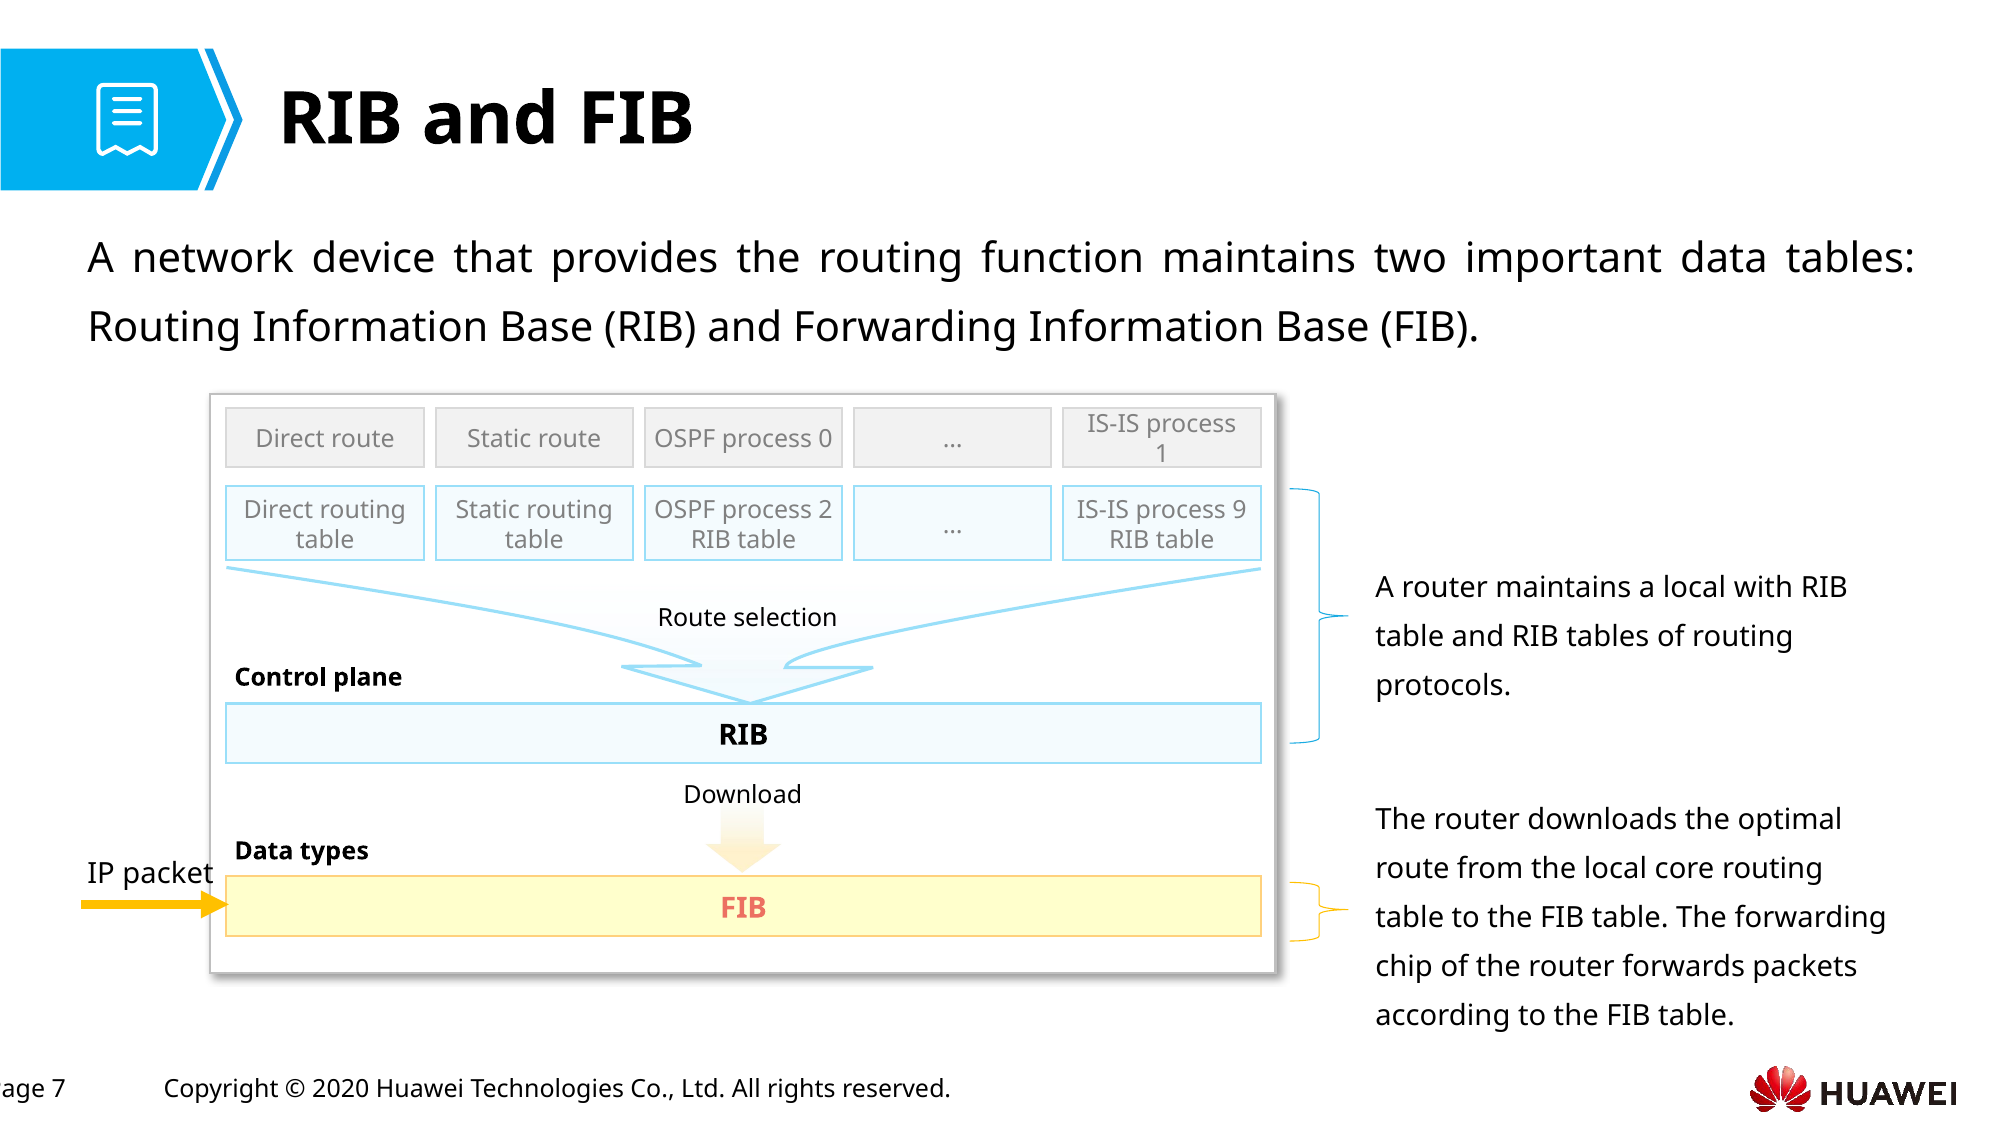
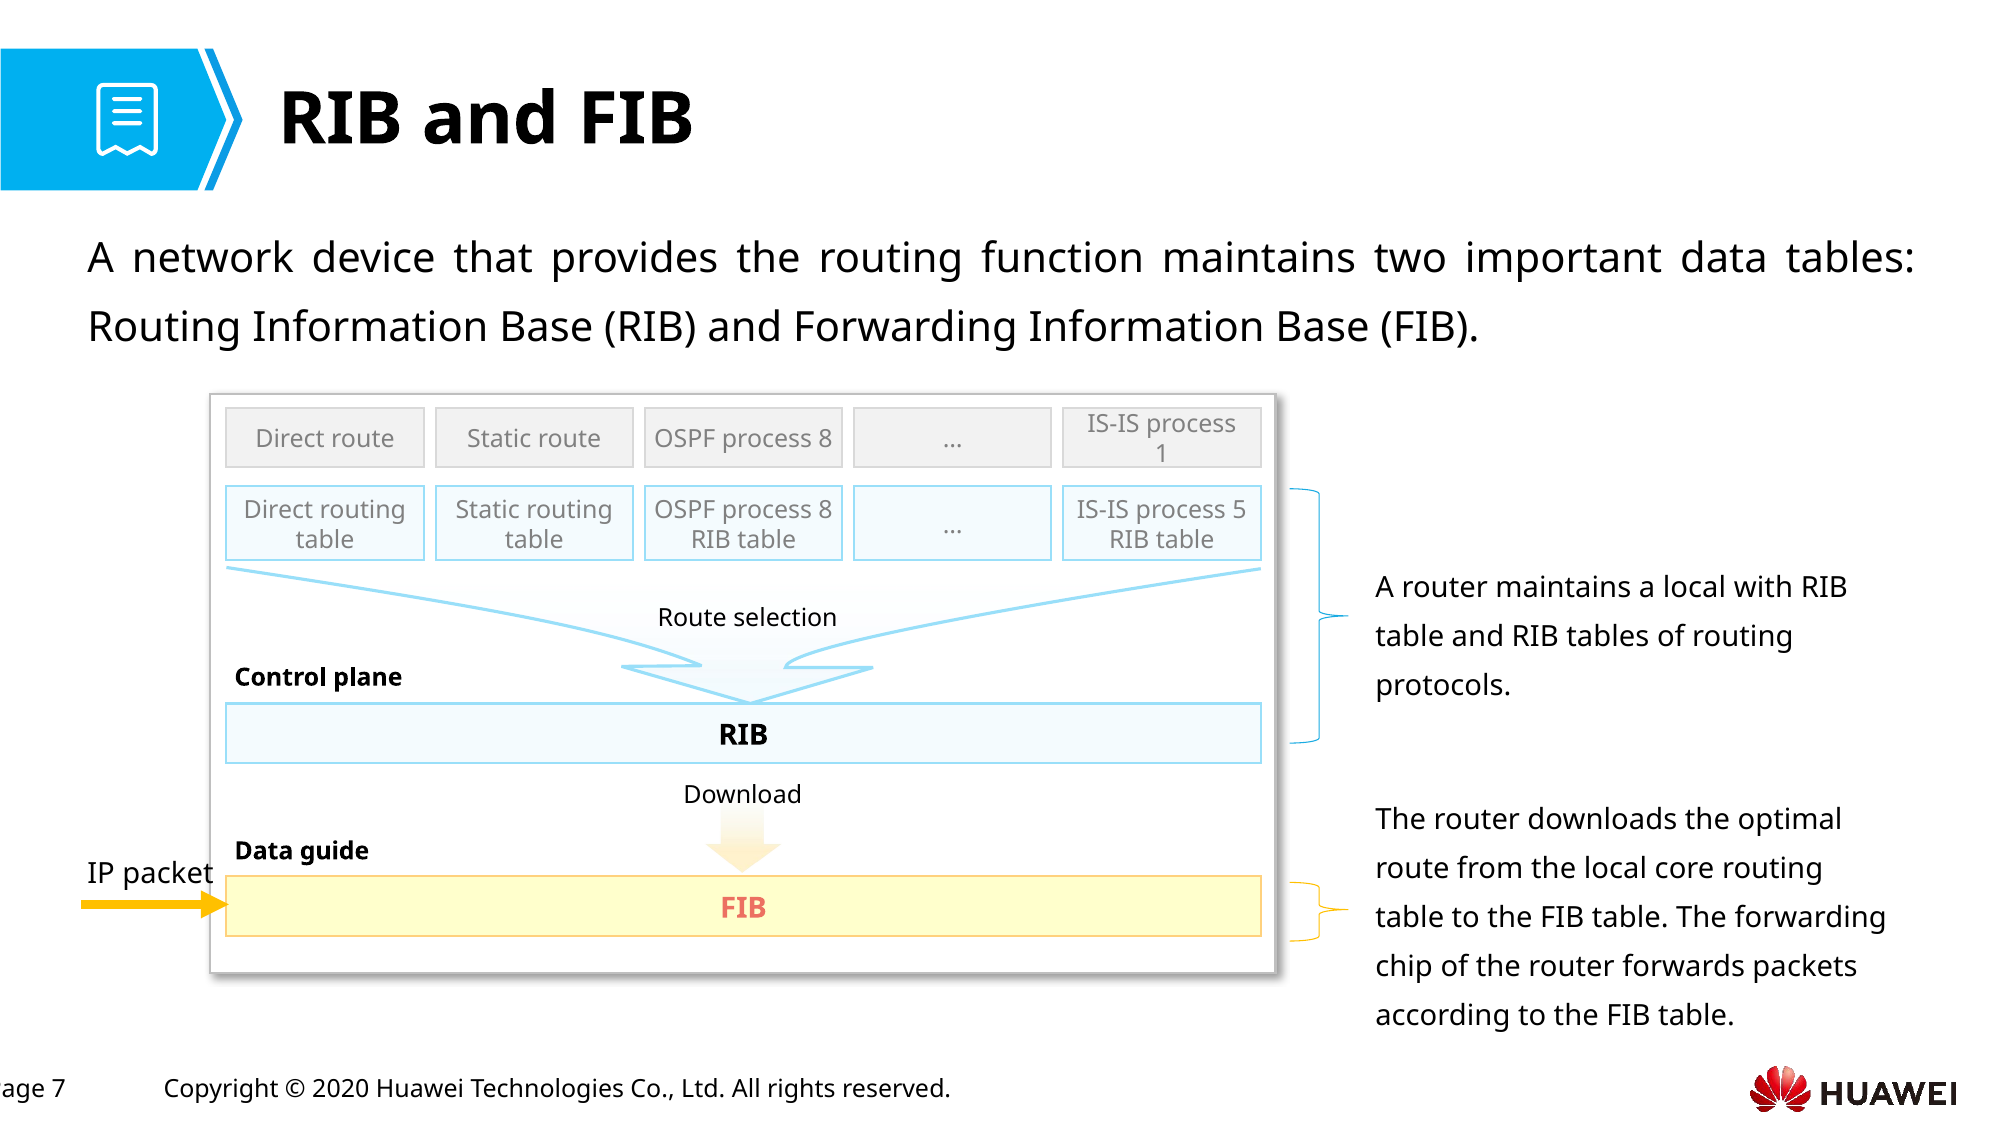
0 at (826, 439): 0 -> 8
2 at (826, 510): 2 -> 8
9: 9 -> 5
types: types -> guide
